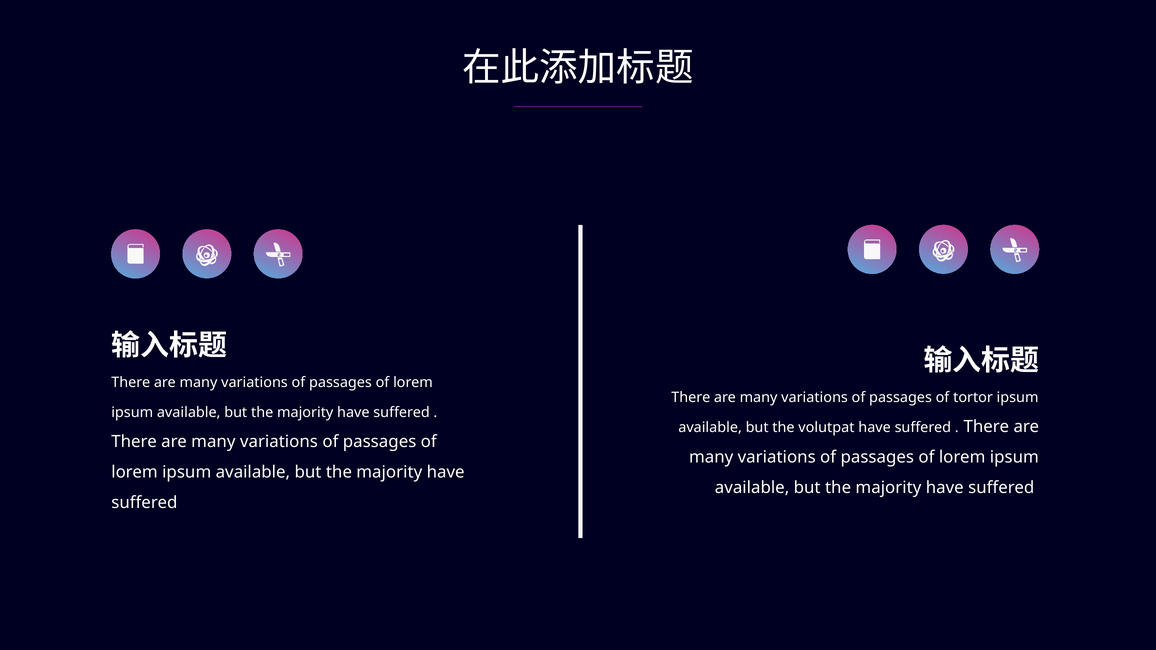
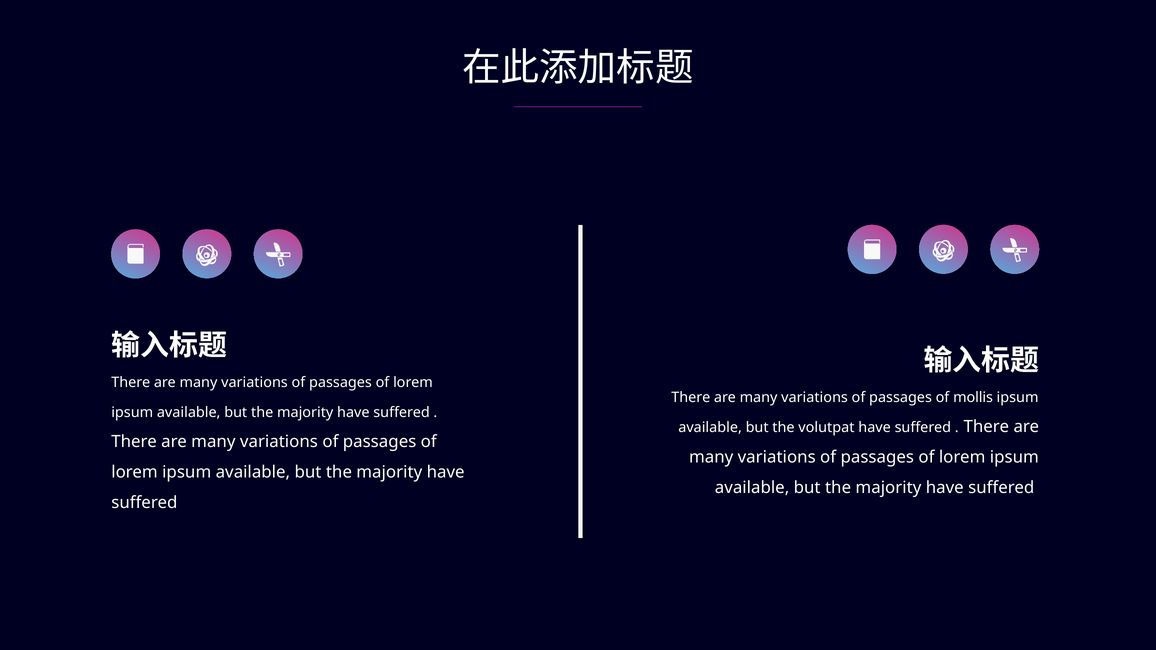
tortor: tortor -> mollis
